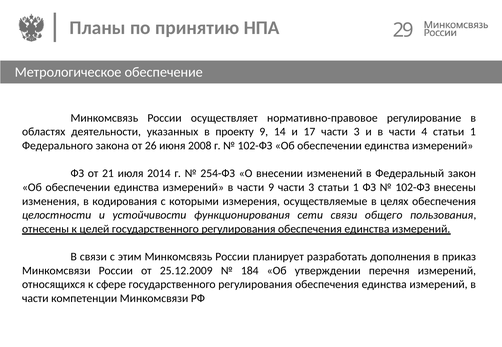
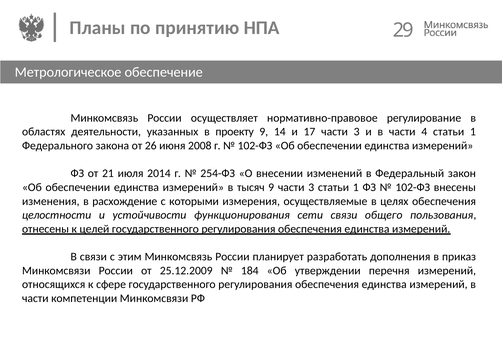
части at (251, 188): части -> тысяч
кодирования: кодирования -> расхождение
